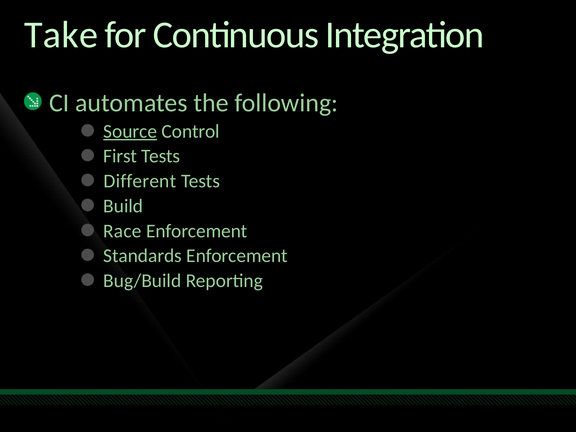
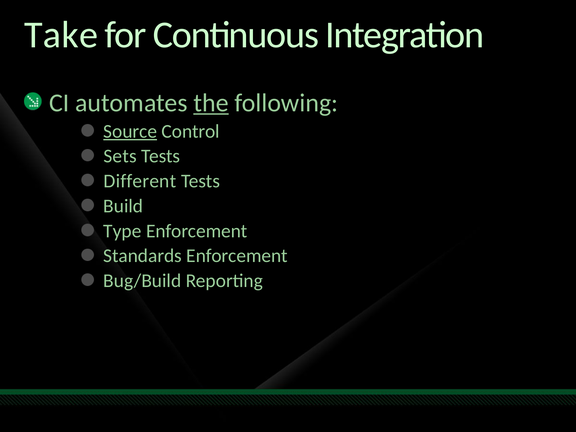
the underline: none -> present
First: First -> Sets
Race: Race -> Type
